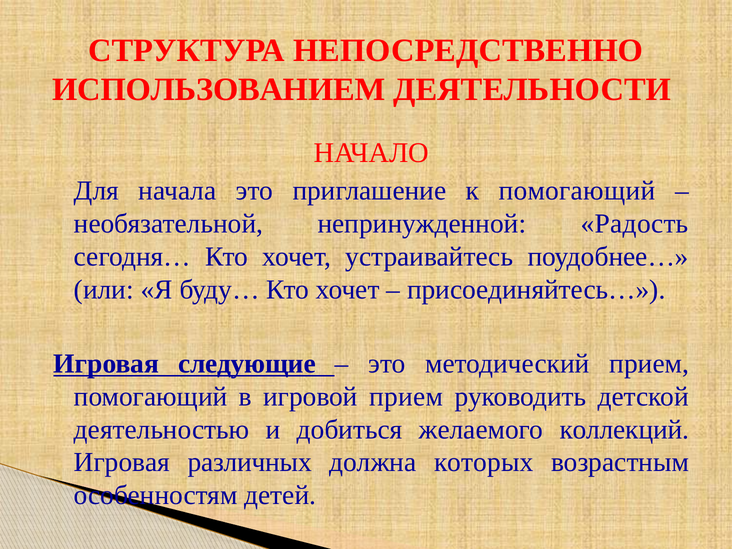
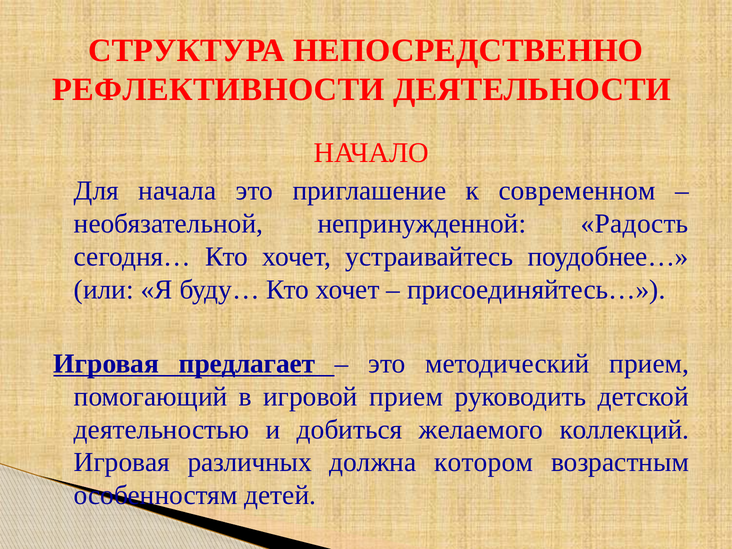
ИСПОЛЬЗОВАНИЕМ: ИСПОЛЬЗОВАНИЕМ -> РЕФЛЕКТИВНОСТИ
к помогающий: помогающий -> современном
следующие: следующие -> предлагает
которых: которых -> котором
